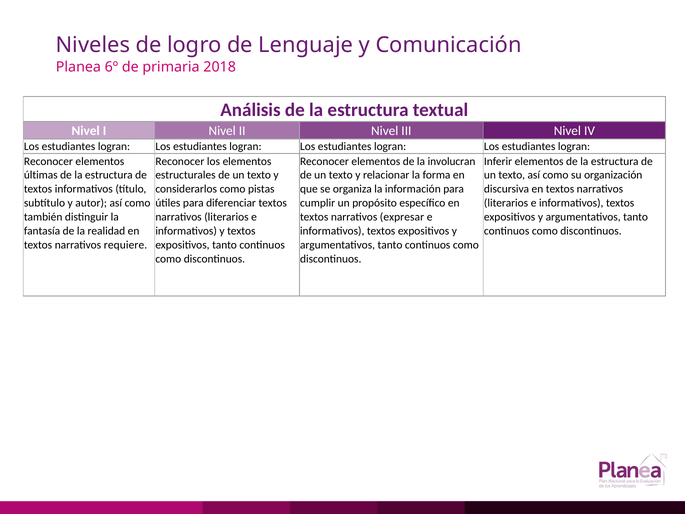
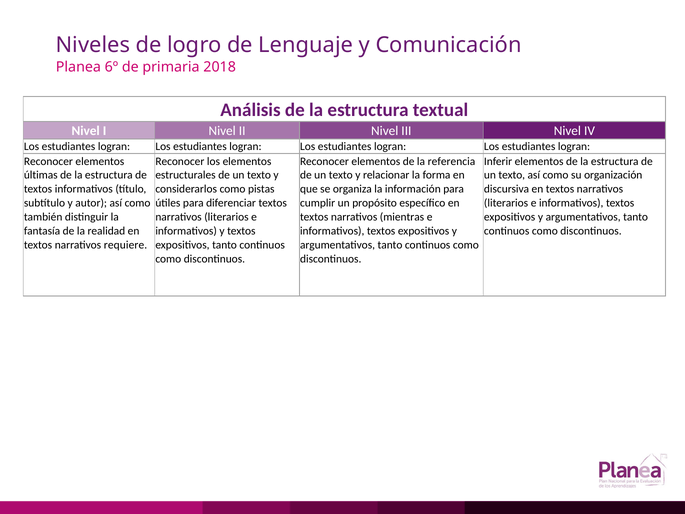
involucran: involucran -> referencia
expresar: expresar -> mientras
